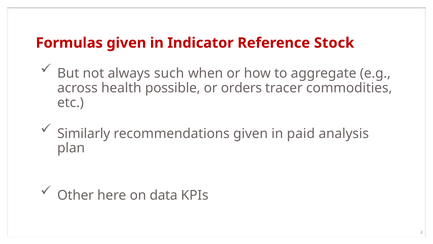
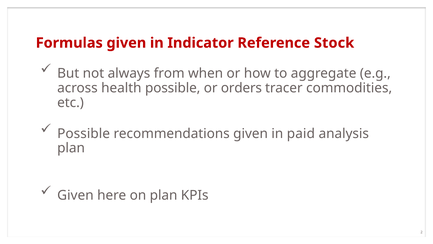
such: such -> from
Similarly at (84, 133): Similarly -> Possible
Other at (76, 195): Other -> Given
on data: data -> plan
